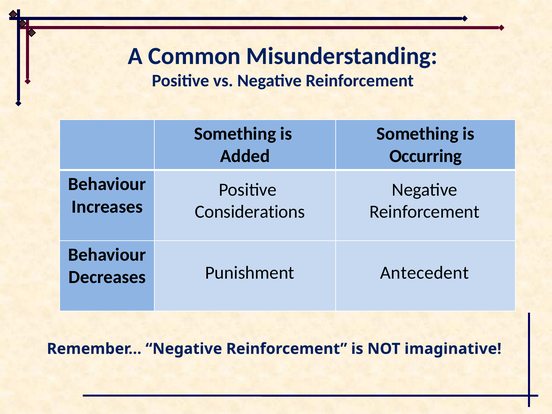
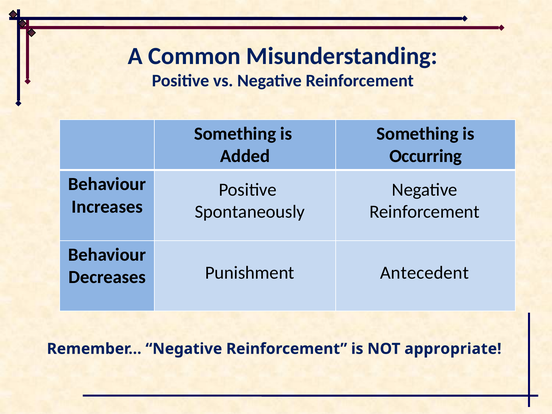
Considerations: Considerations -> Spontaneously
imaginative: imaginative -> appropriate
